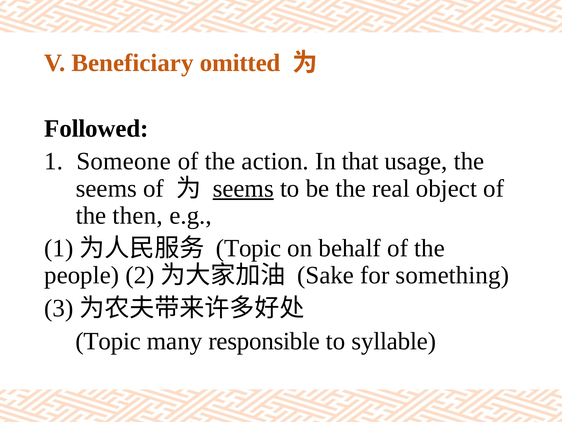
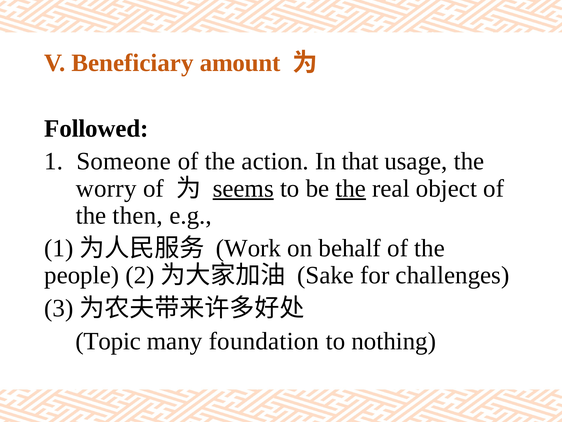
omitted: omitted -> amount
seems at (106, 188): seems -> worry
the at (351, 188) underline: none -> present
Topic at (249, 248): Topic -> Work
something: something -> challenges
responsible: responsible -> foundation
syllable: syllable -> nothing
